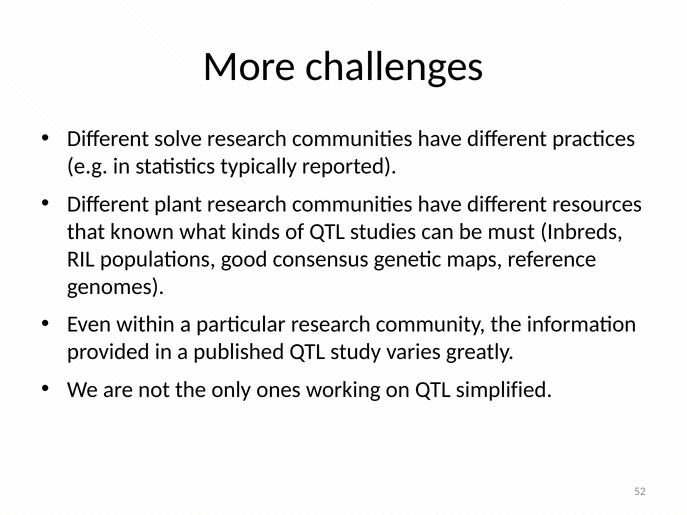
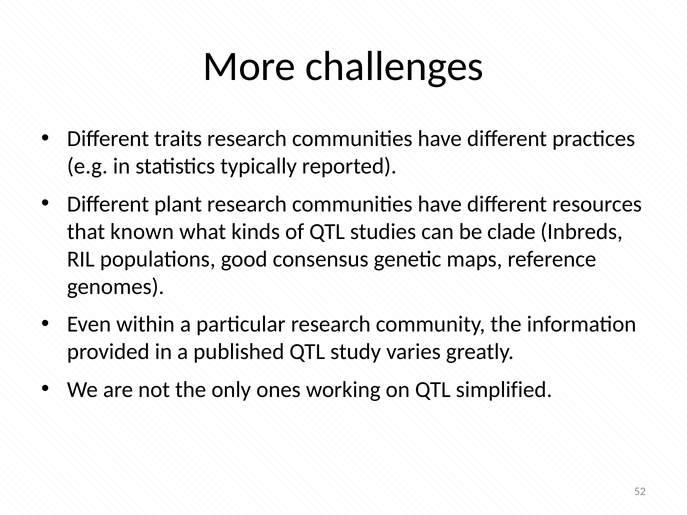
solve: solve -> traits
must: must -> clade
